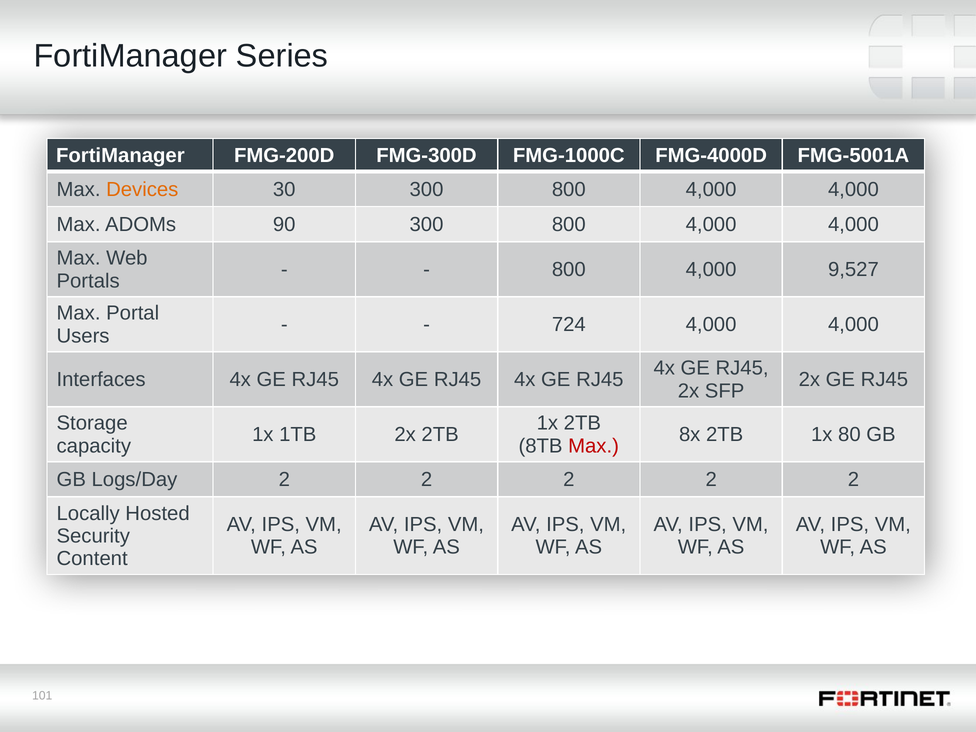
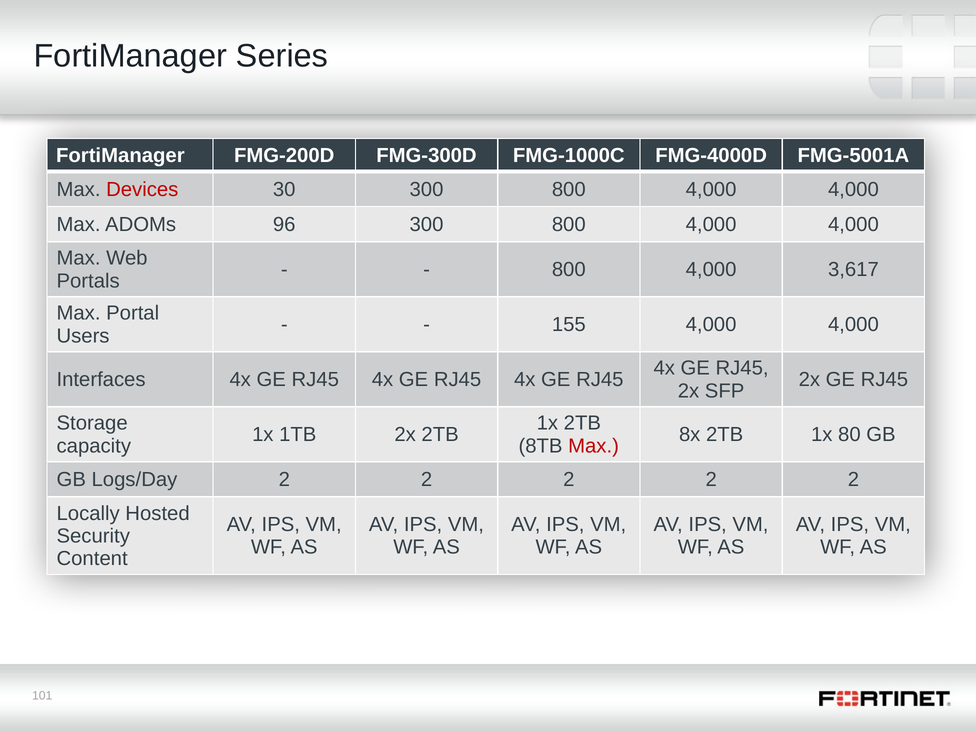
Devices colour: orange -> red
90: 90 -> 96
9,527: 9,527 -> 3,617
724: 724 -> 155
